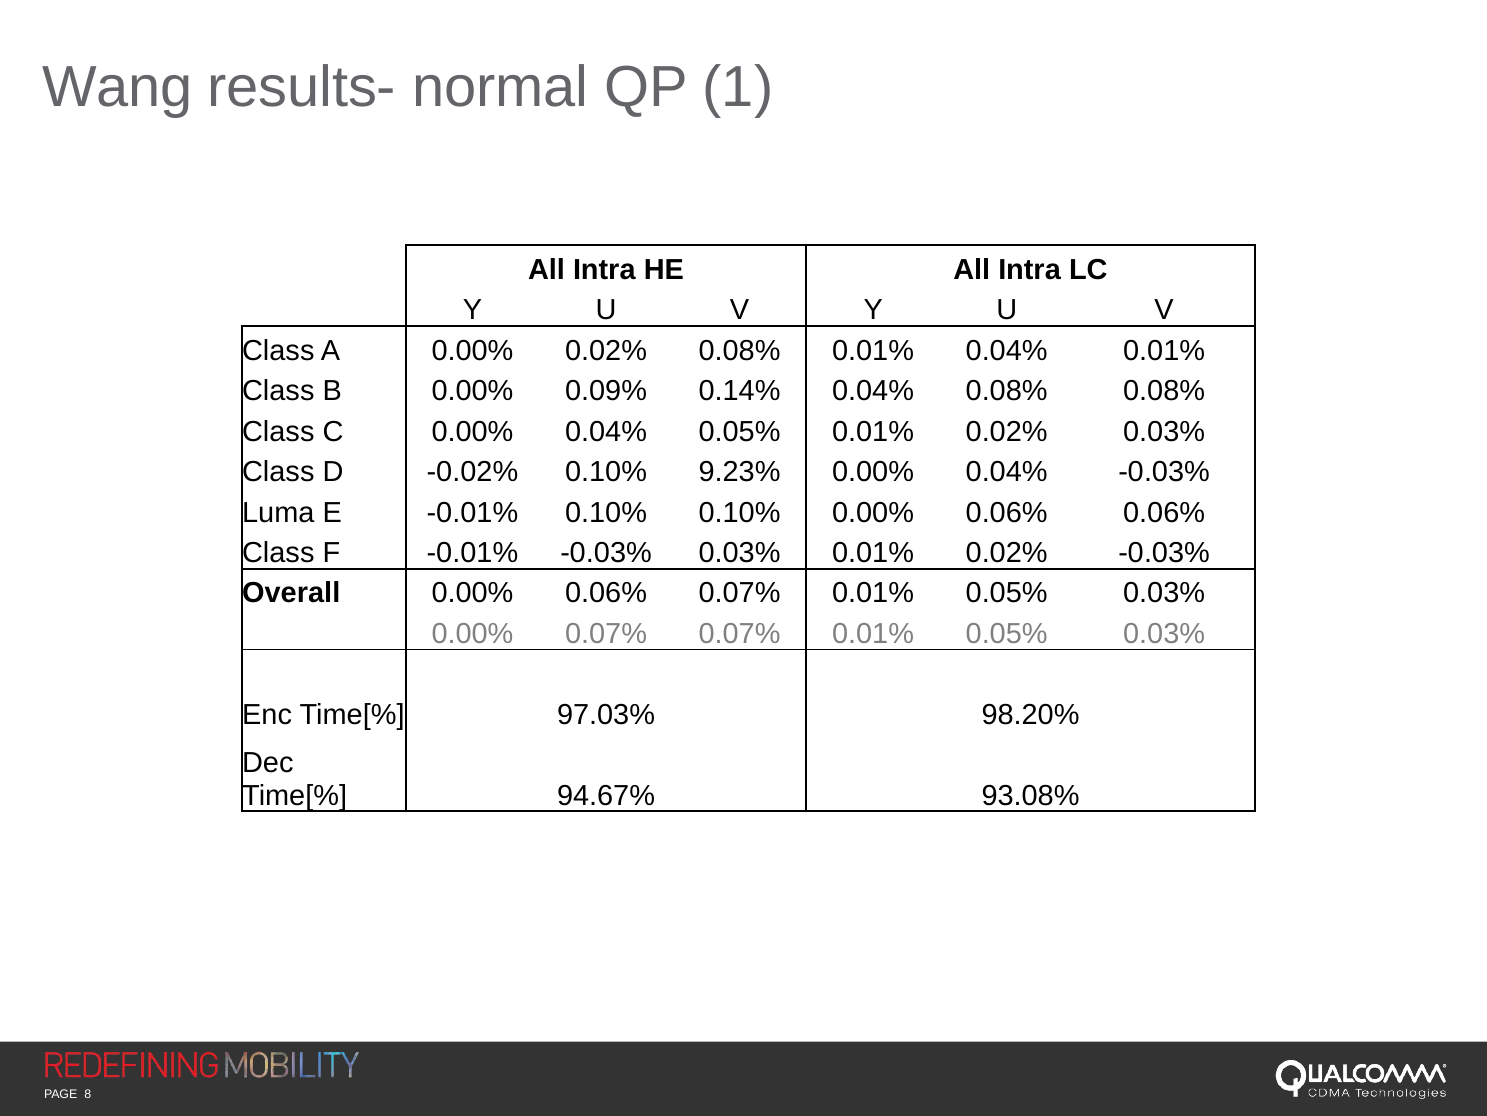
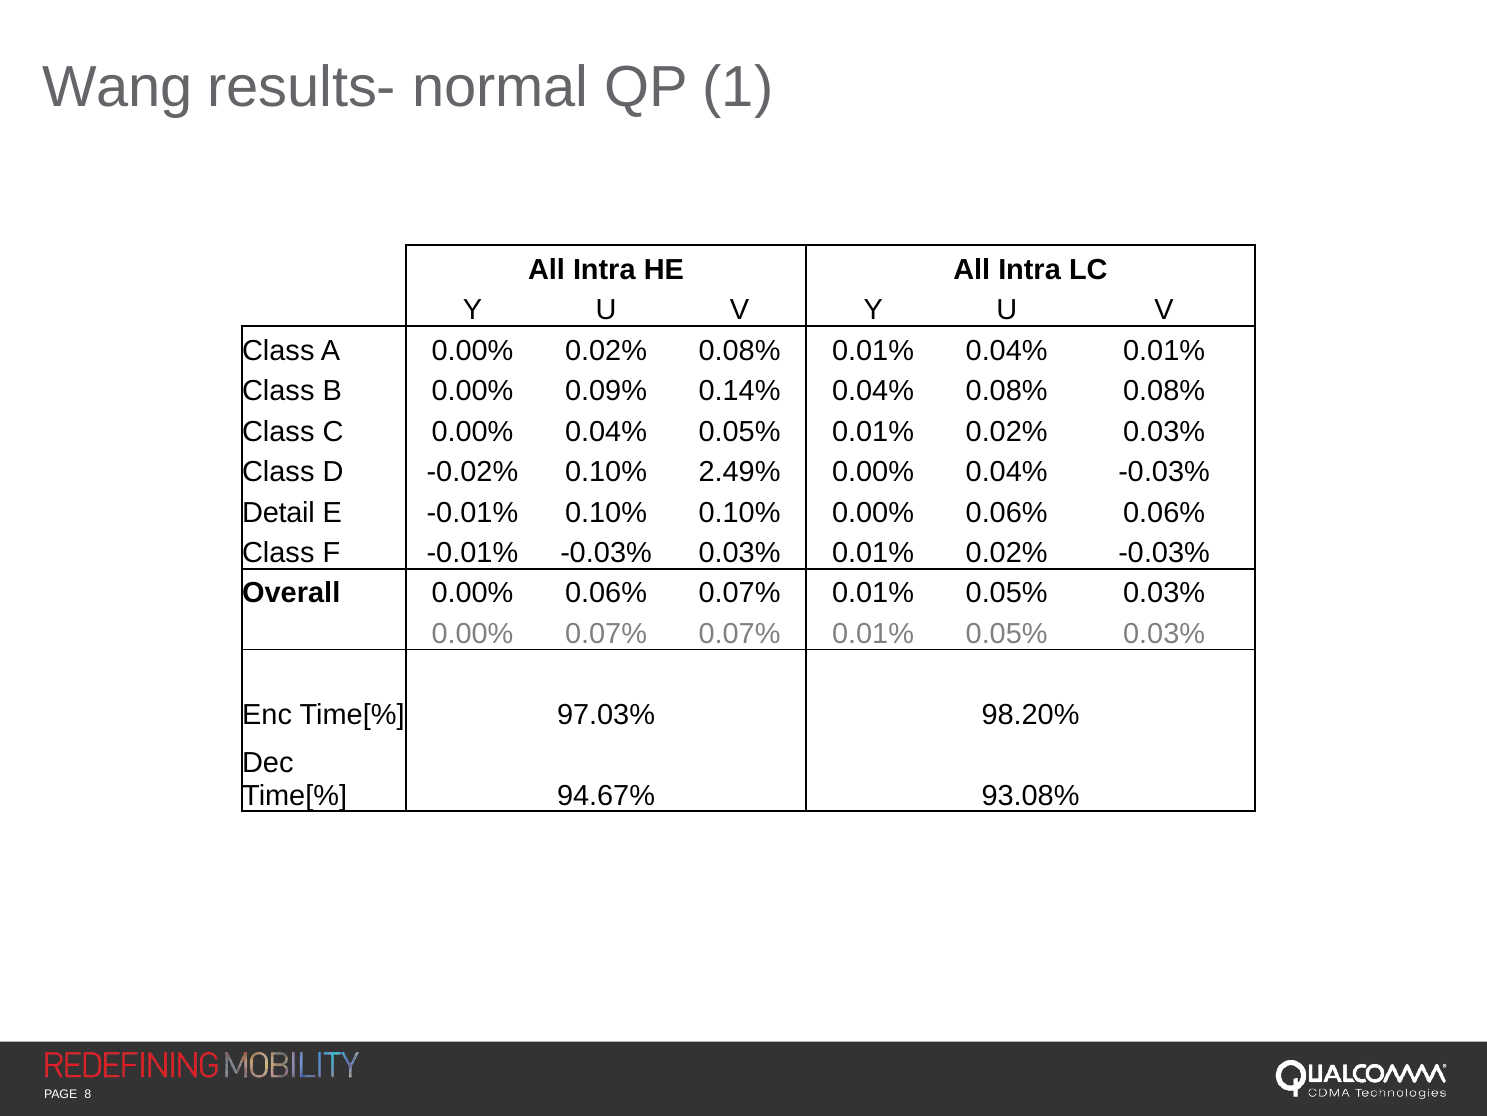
9.23%: 9.23% -> 2.49%
Luma: Luma -> Detail
